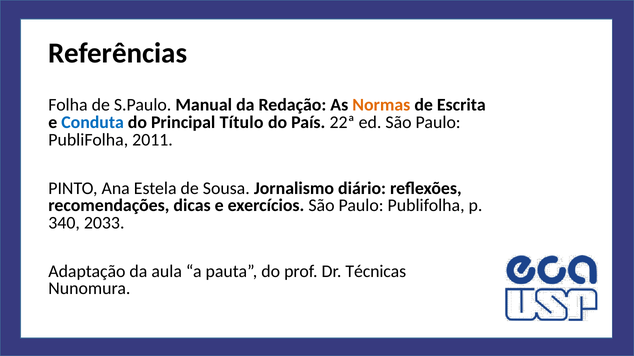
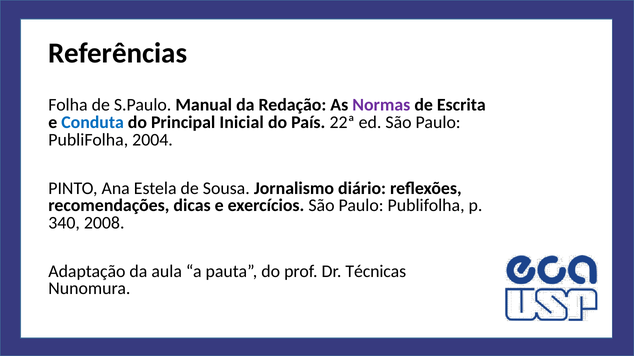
Normas colour: orange -> purple
Título: Título -> Inicial
2011: 2011 -> 2004
2033: 2033 -> 2008
